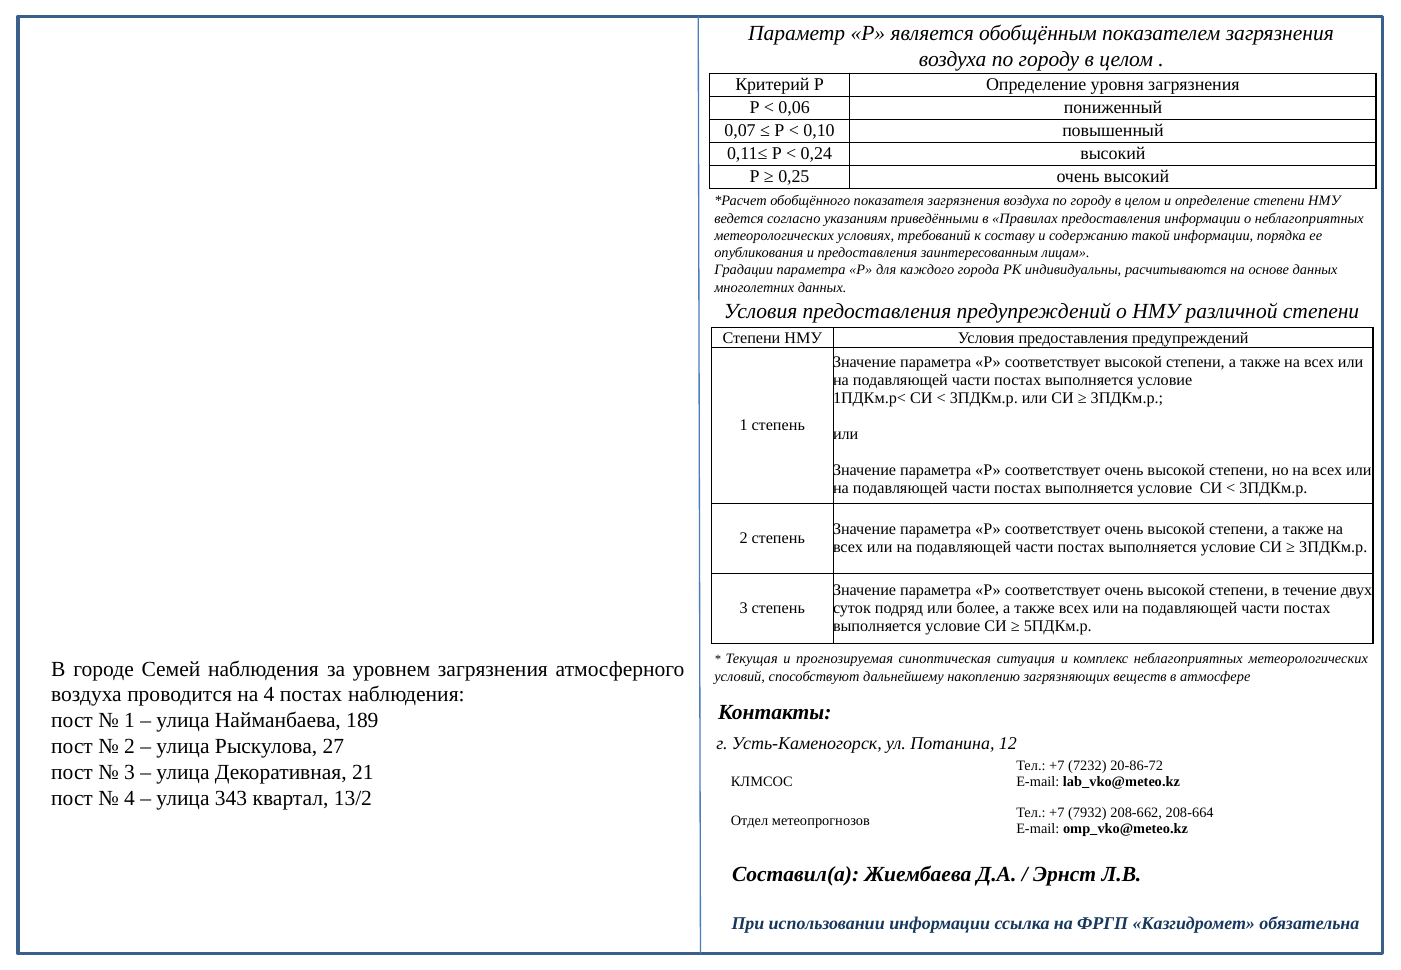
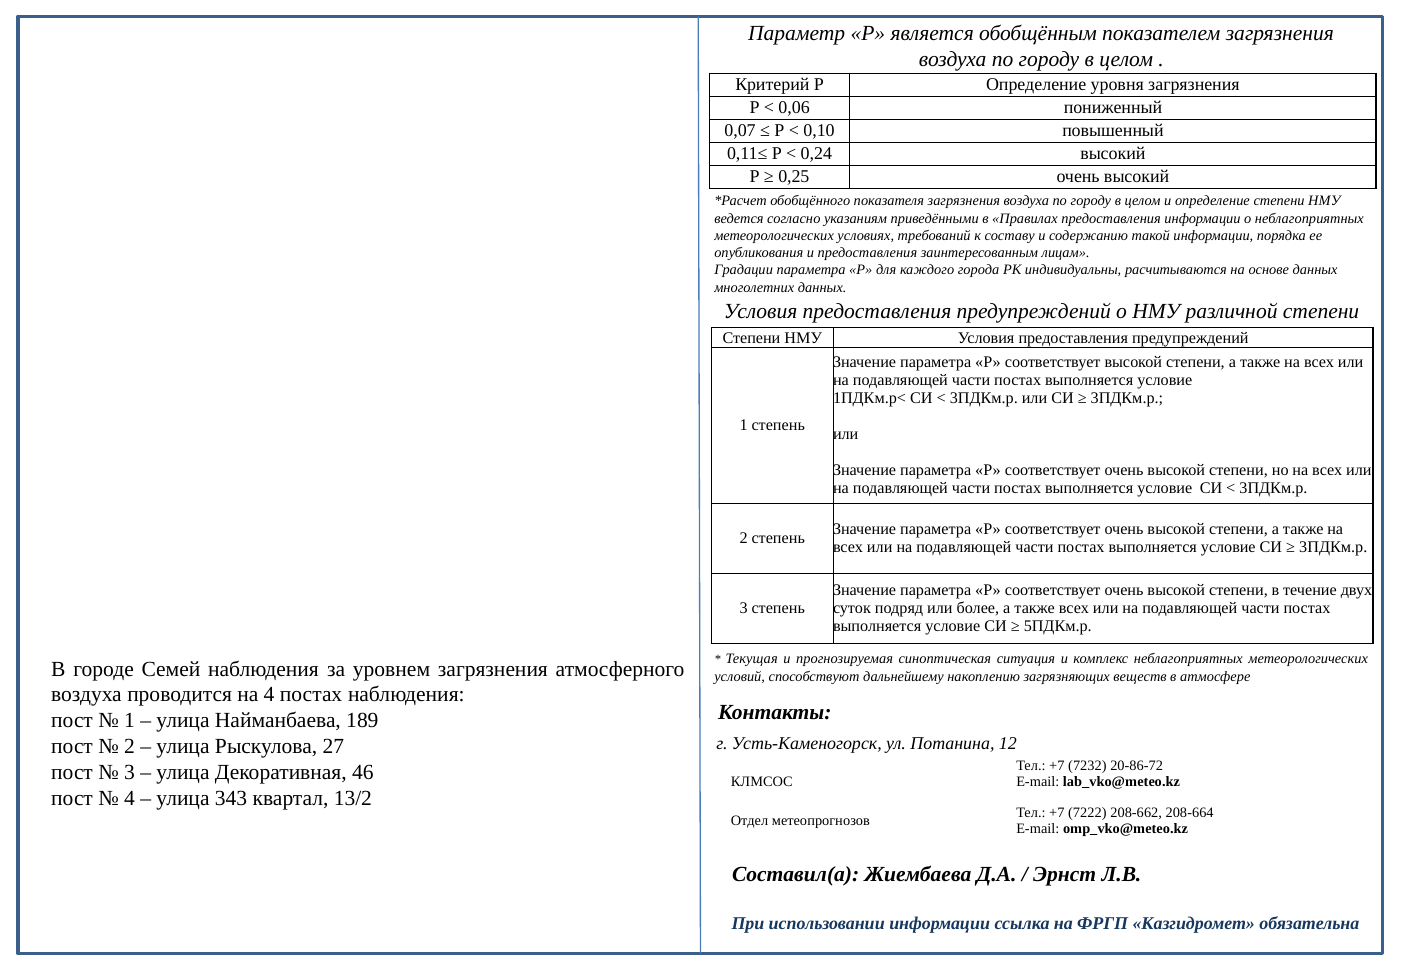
21: 21 -> 46
7932: 7932 -> 7222
